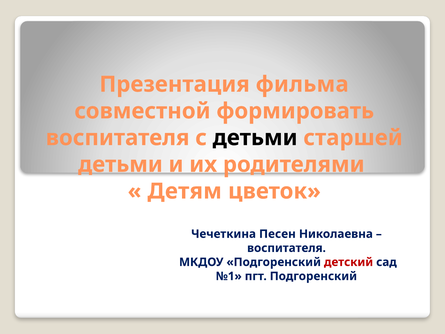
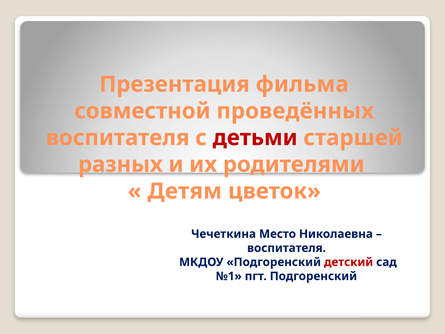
формировать: формировать -> проведённых
детьми at (255, 138) colour: black -> red
детьми at (120, 164): детьми -> разных
Песен: Песен -> Место
